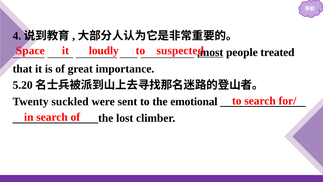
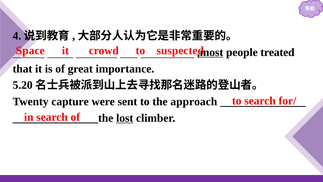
loudly: loudly -> crowd
suckled: suckled -> capture
emotional: emotional -> approach
lost underline: none -> present
